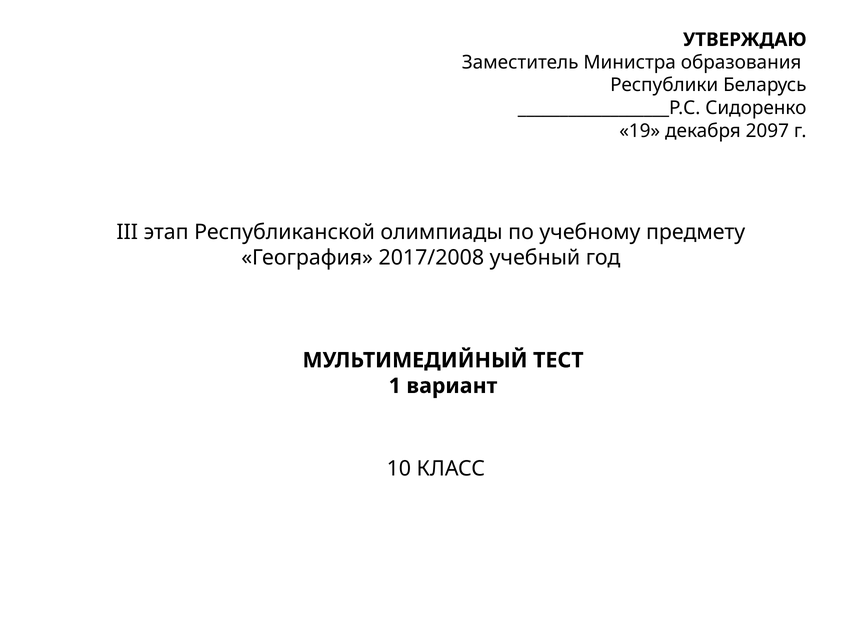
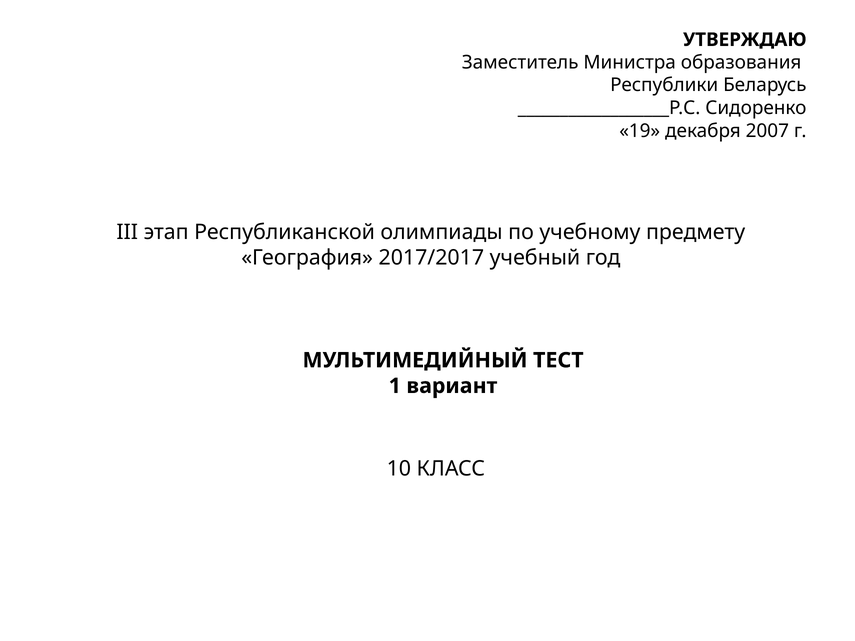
2097: 2097 -> 2007
2017/2008: 2017/2008 -> 2017/2017
